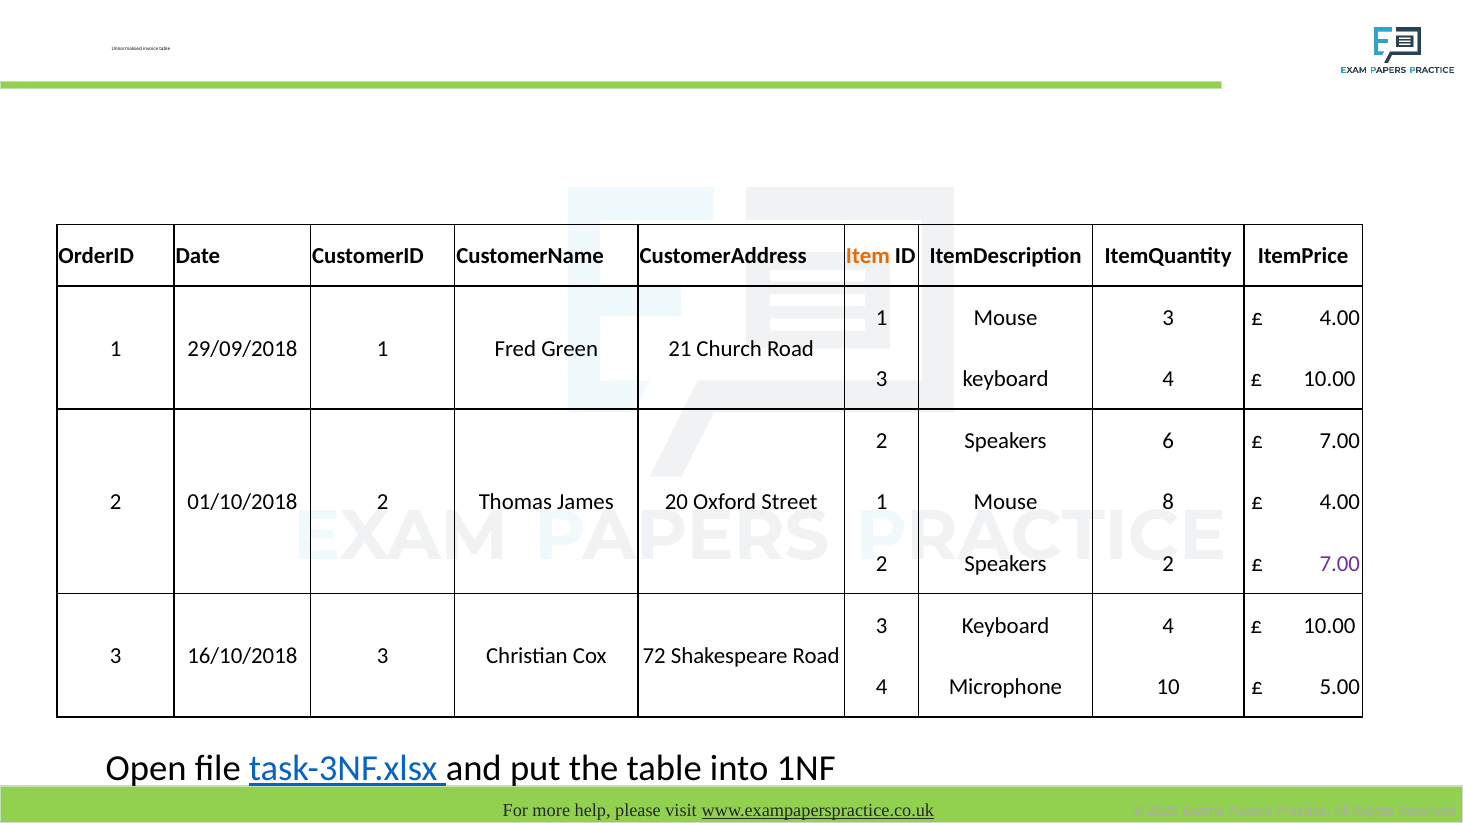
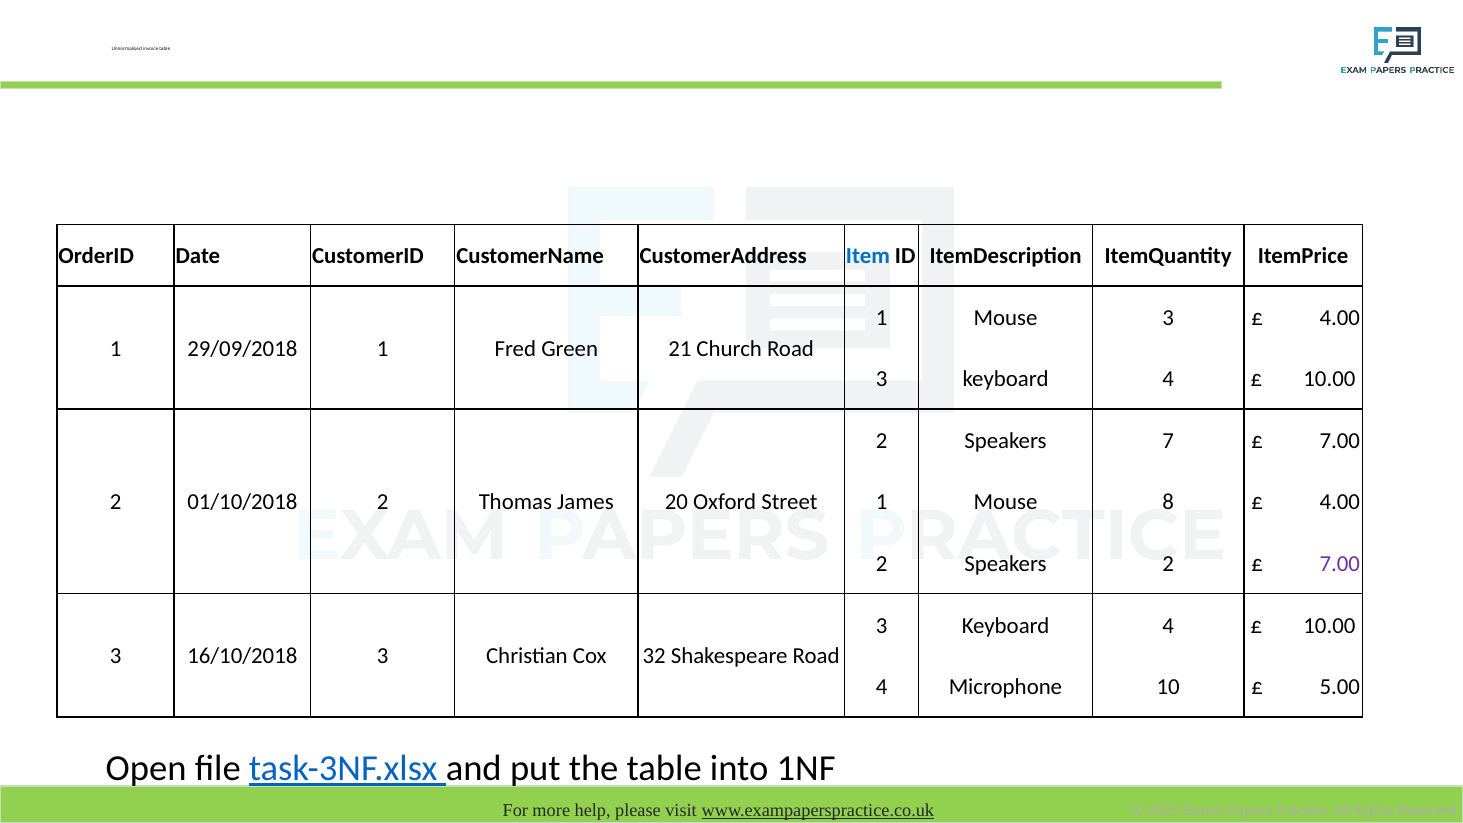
Item colour: orange -> blue
6: 6 -> 7
72: 72 -> 32
